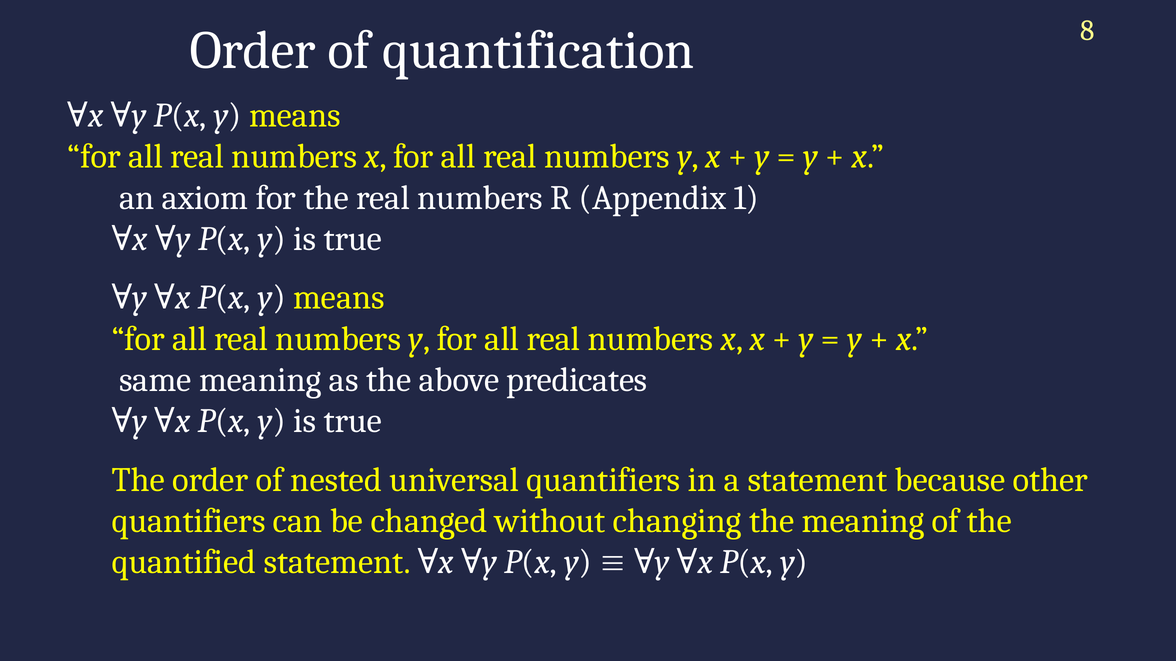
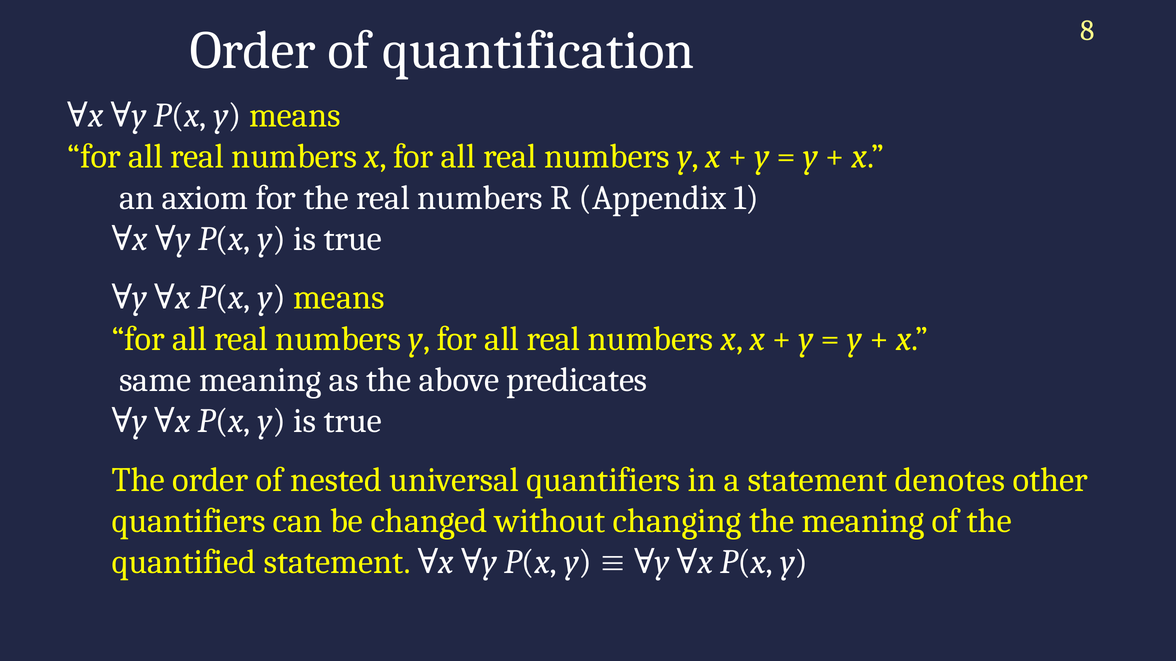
because: because -> denotes
